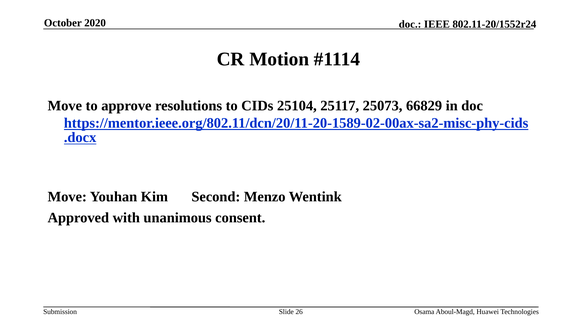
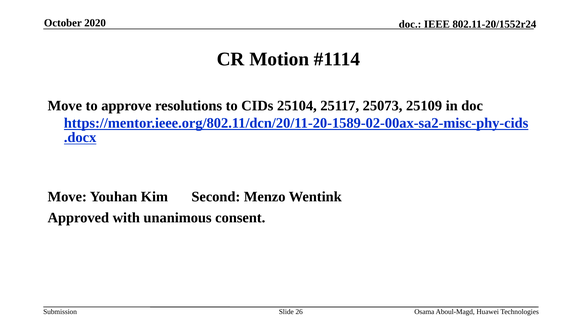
66829: 66829 -> 25109
